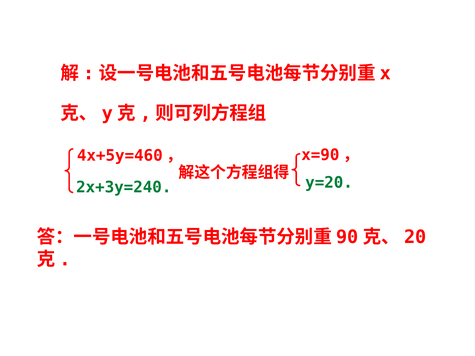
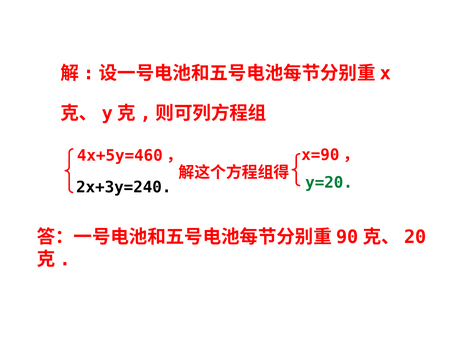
2x+3y=240 colour: green -> black
